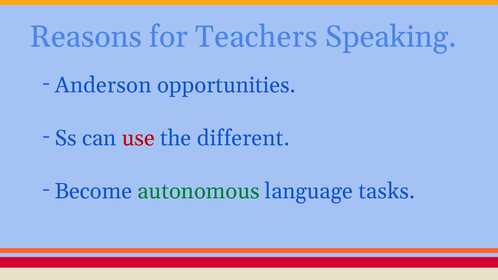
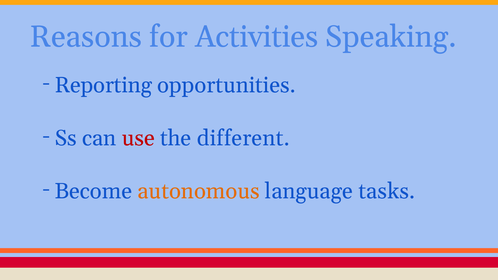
Teachers: Teachers -> Activities
Anderson: Anderson -> Reporting
autonomous colour: green -> orange
